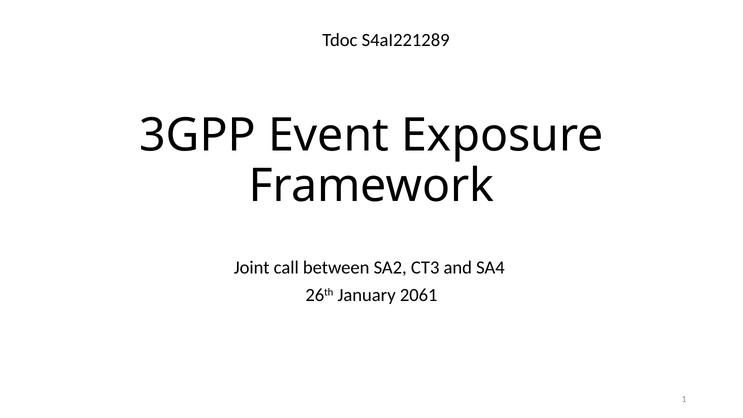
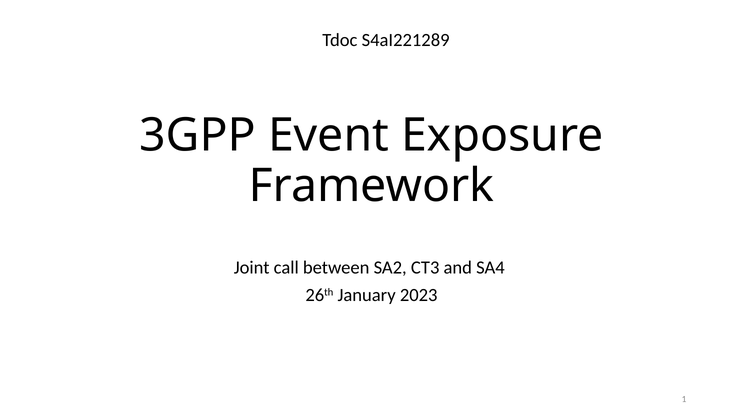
2061: 2061 -> 2023
